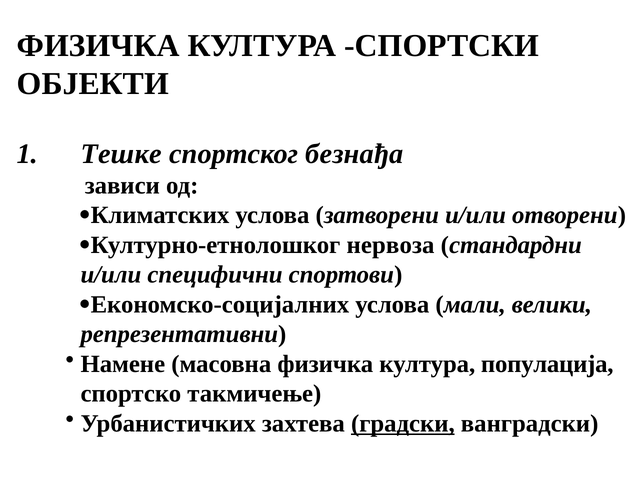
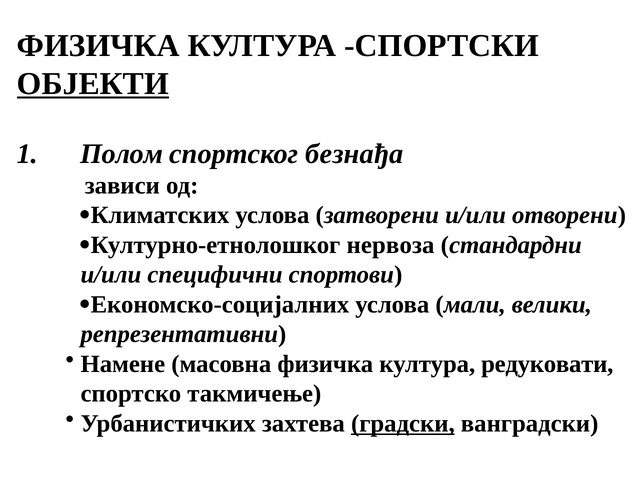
ОБЈЕКТИ underline: none -> present
Тешке: Тешке -> Полом
популација: популација -> редуковати
